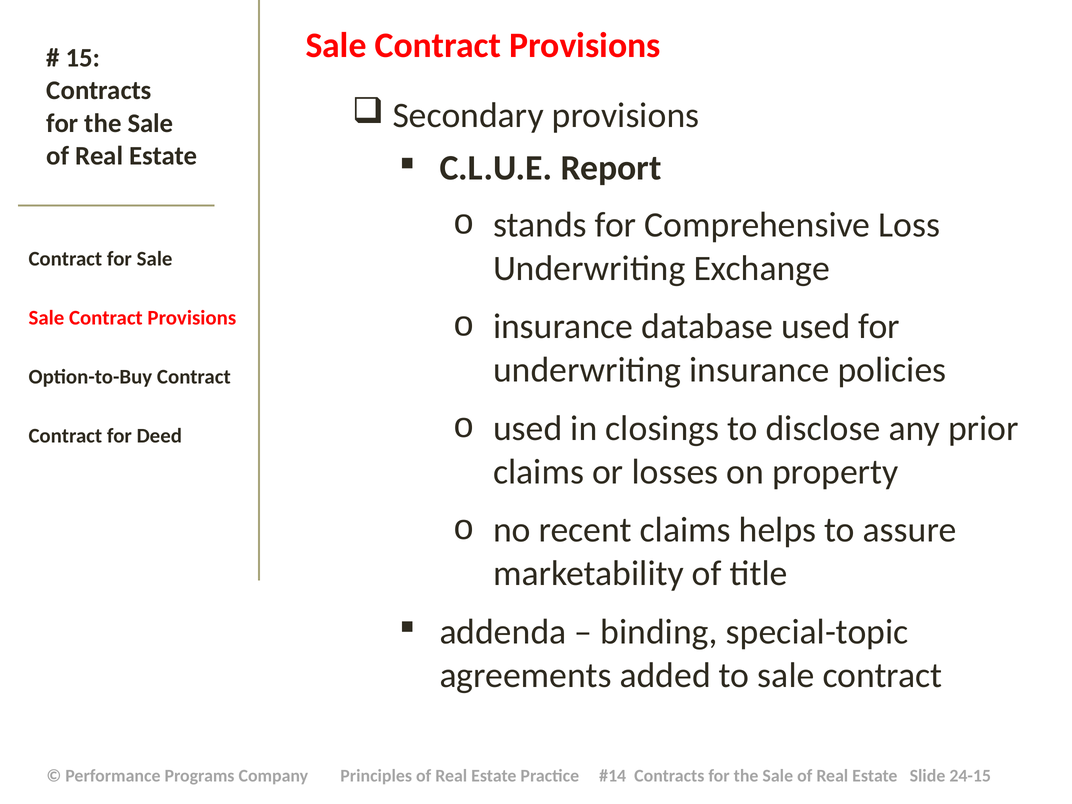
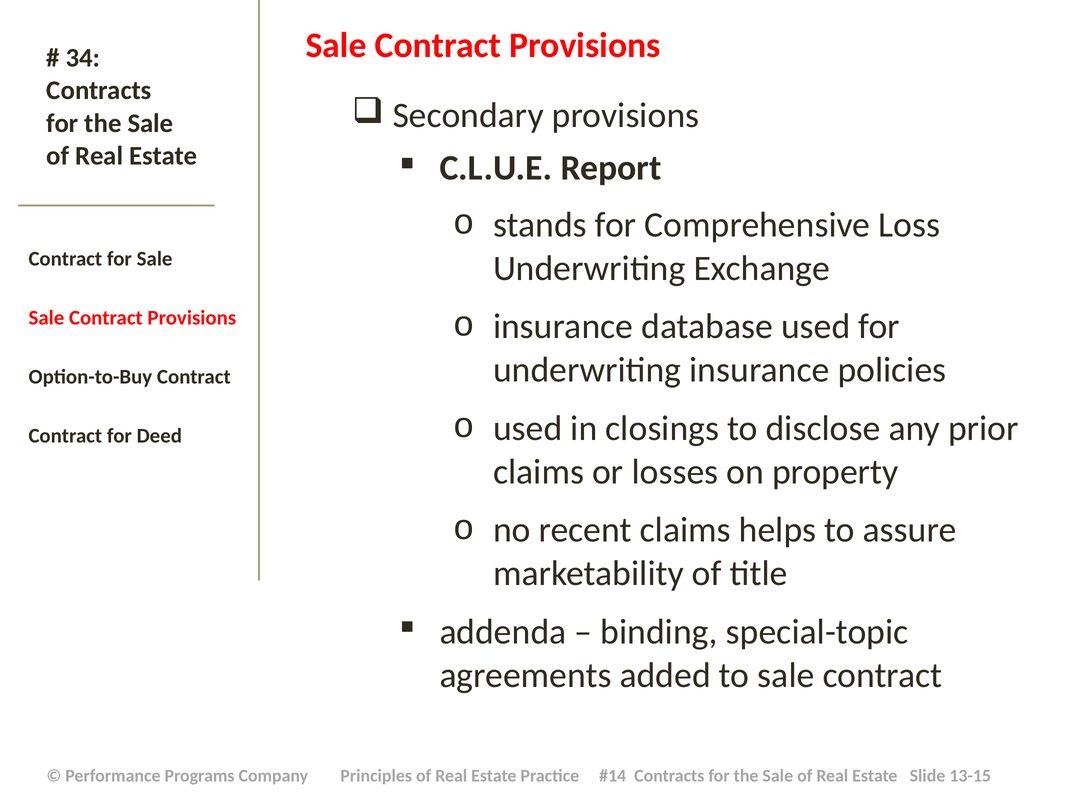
15: 15 -> 34
24-15: 24-15 -> 13-15
